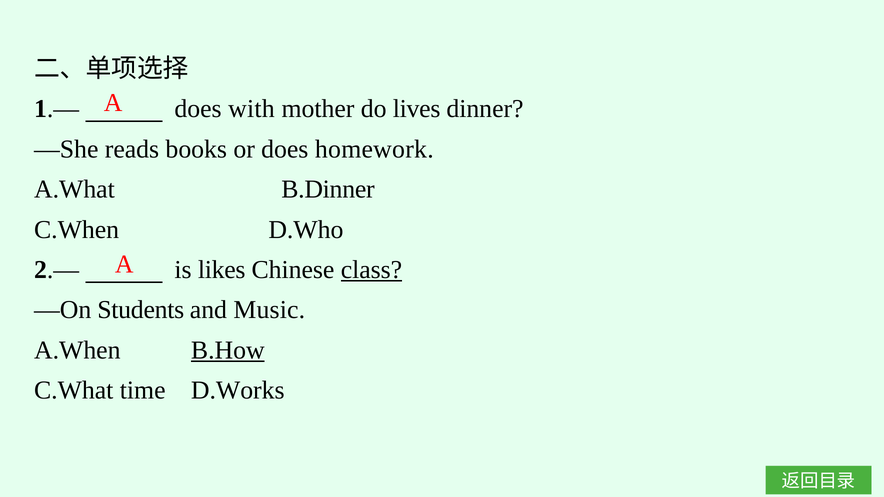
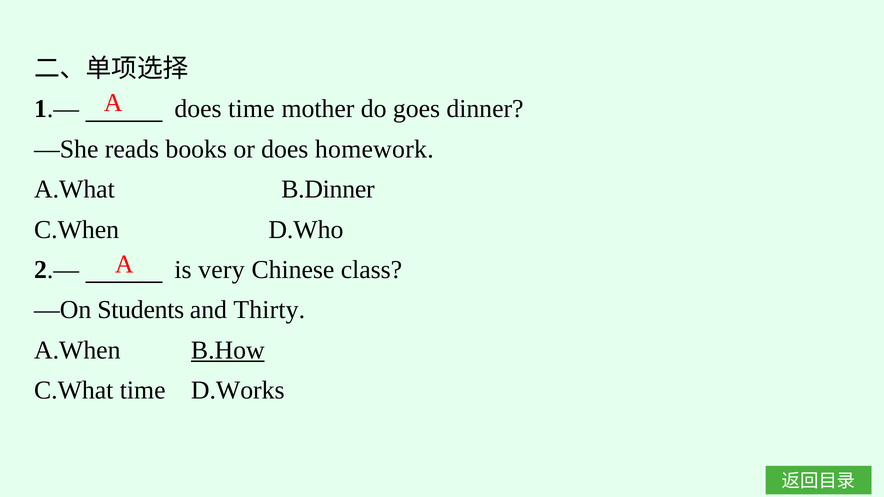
does with: with -> time
lives: lives -> goes
likes: likes -> very
class underline: present -> none
Music: Music -> Thirty
